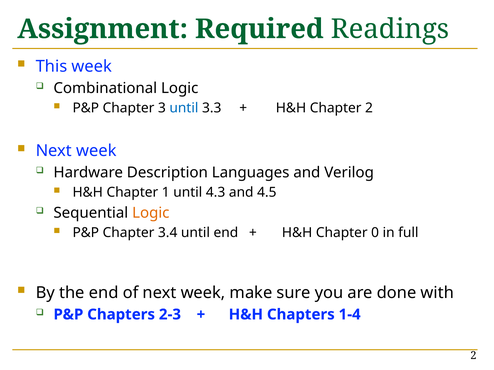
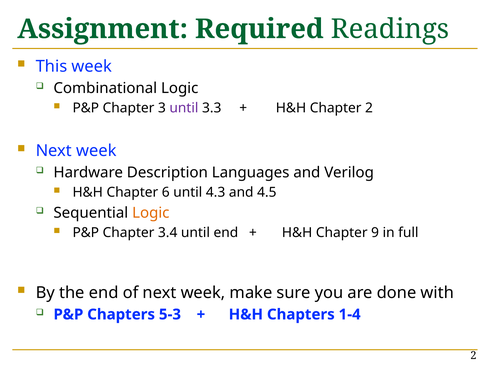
until at (184, 108) colour: blue -> purple
1: 1 -> 6
0: 0 -> 9
2-3: 2-3 -> 5-3
